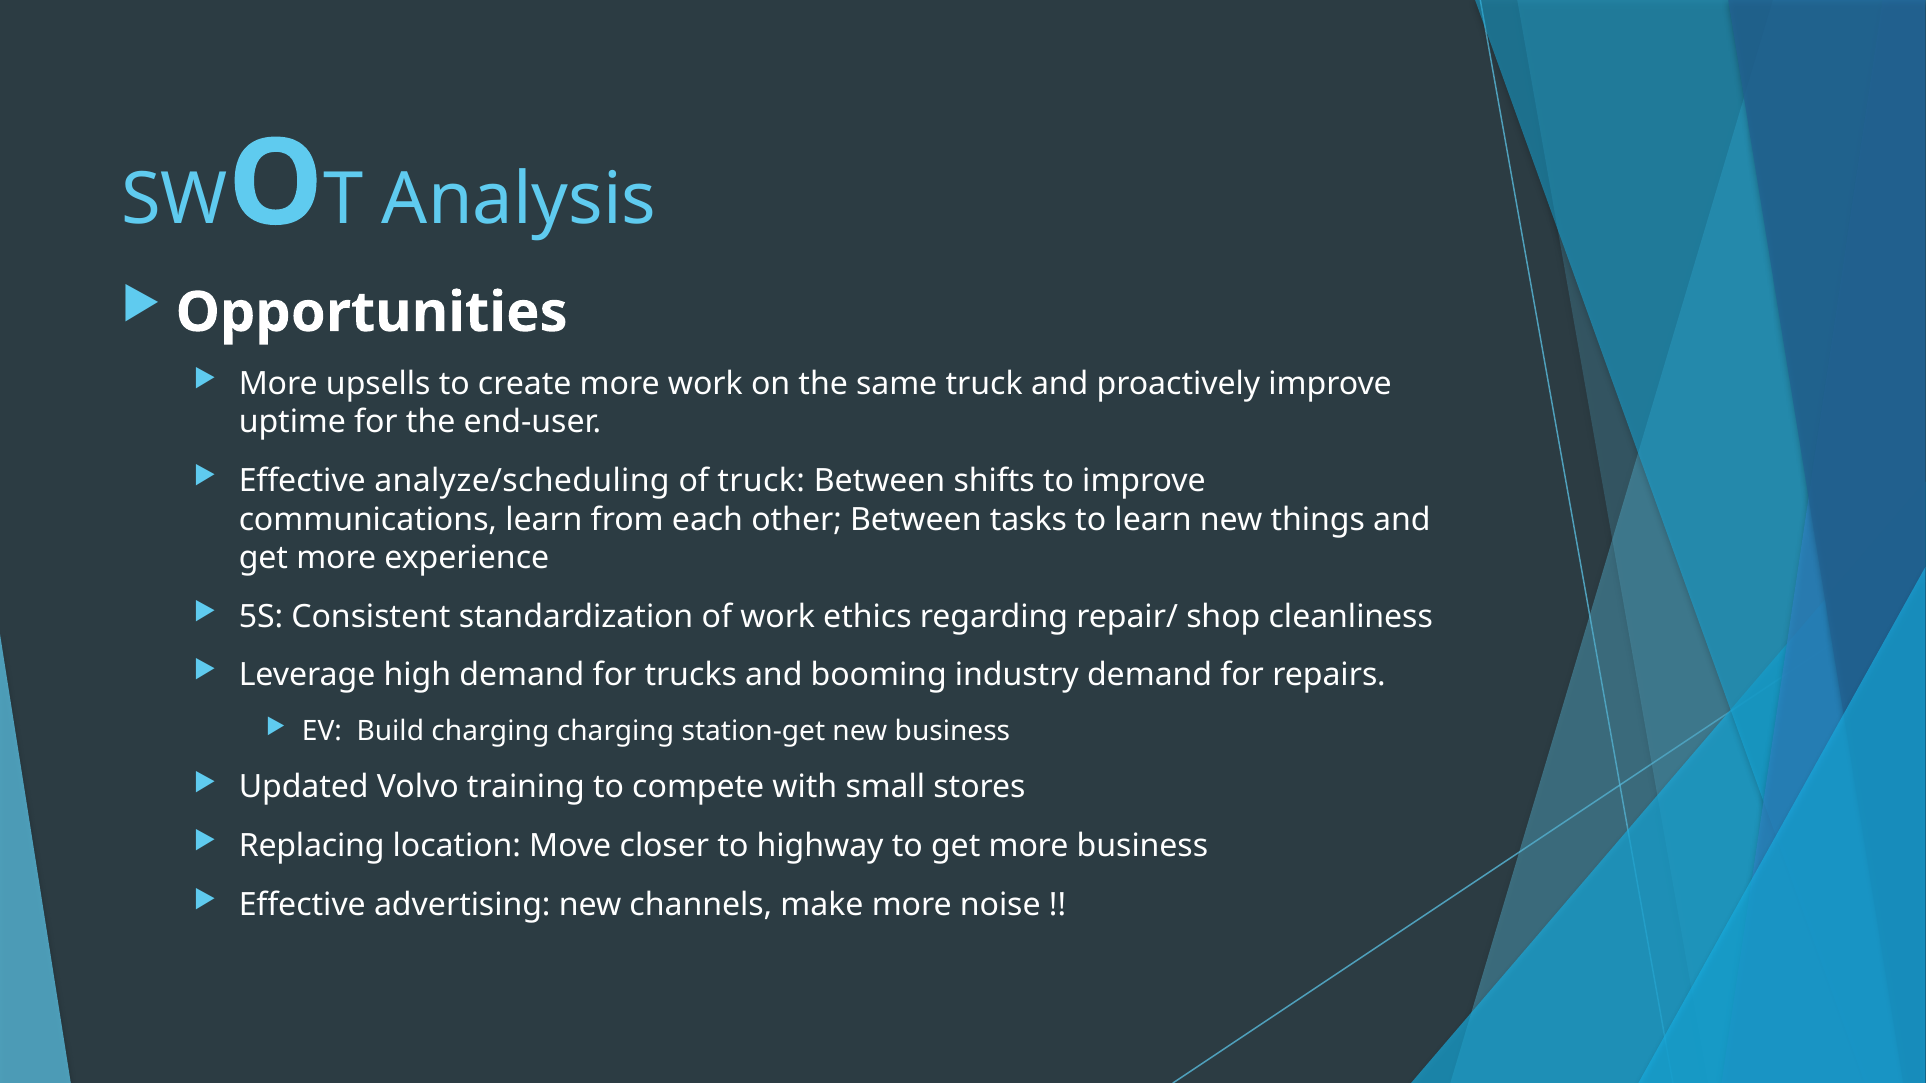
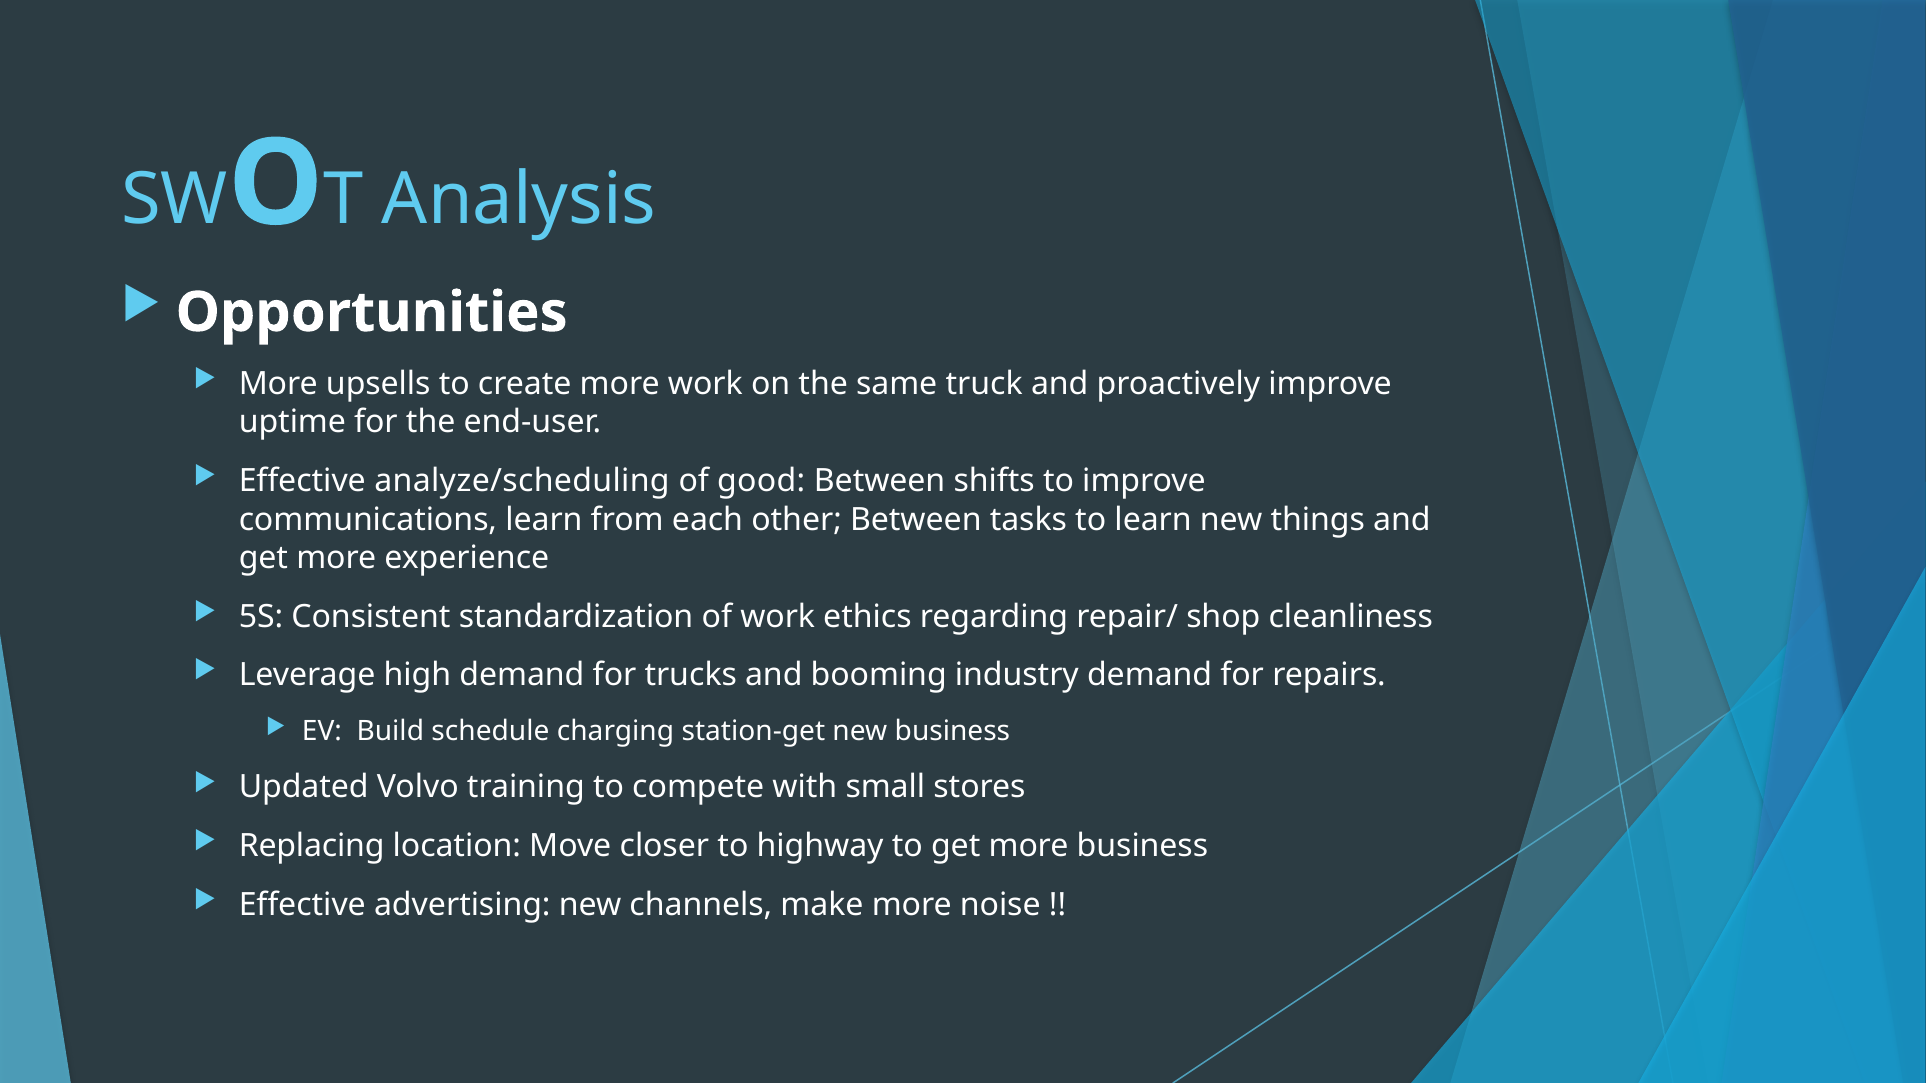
of truck: truck -> good
Build charging: charging -> schedule
